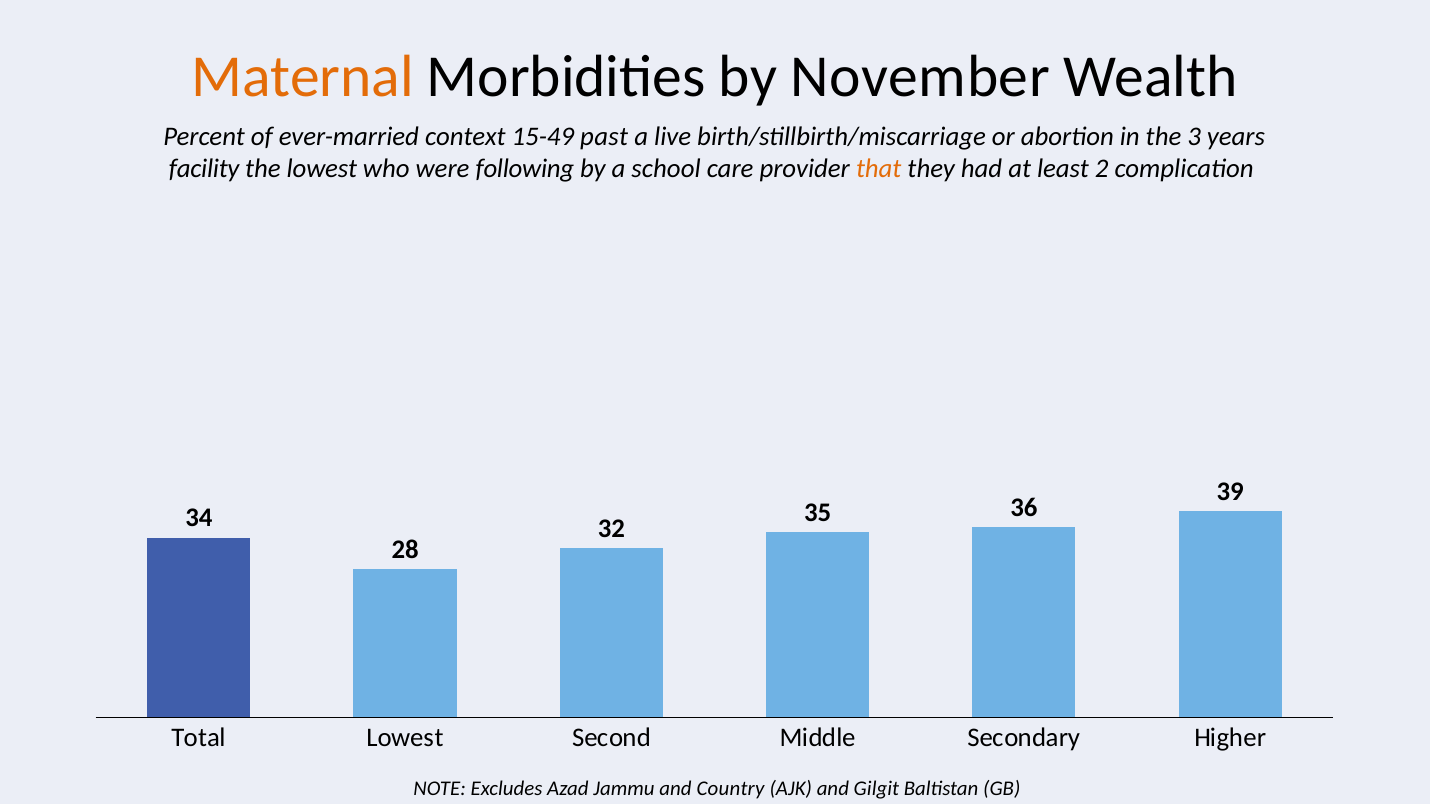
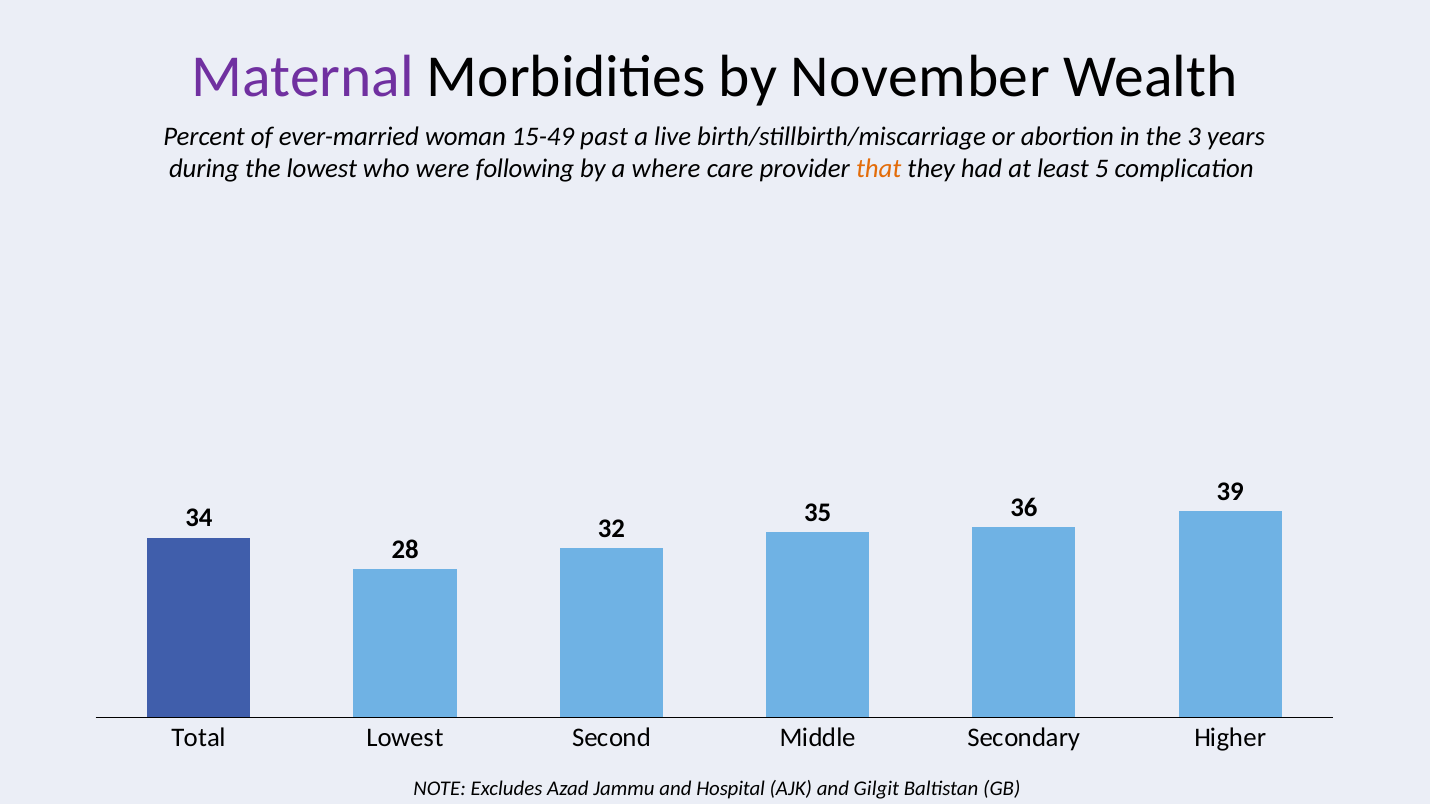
Maternal colour: orange -> purple
context: context -> woman
facility: facility -> during
school: school -> where
2: 2 -> 5
Country: Country -> Hospital
